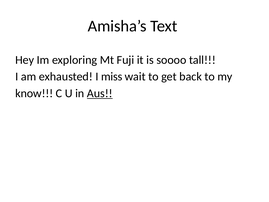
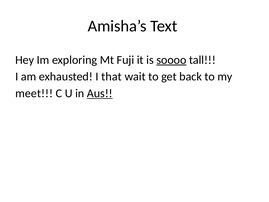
soooo underline: none -> present
miss: miss -> that
know: know -> meet
